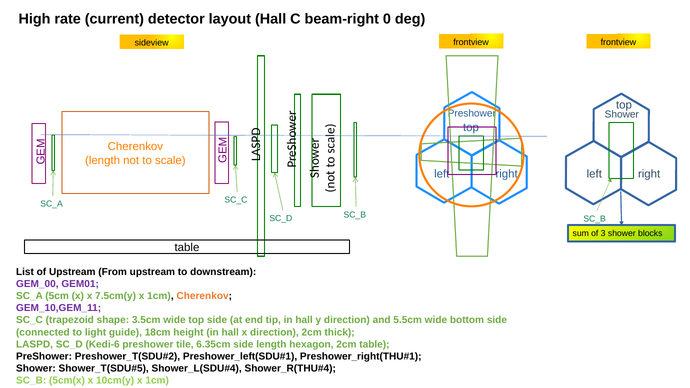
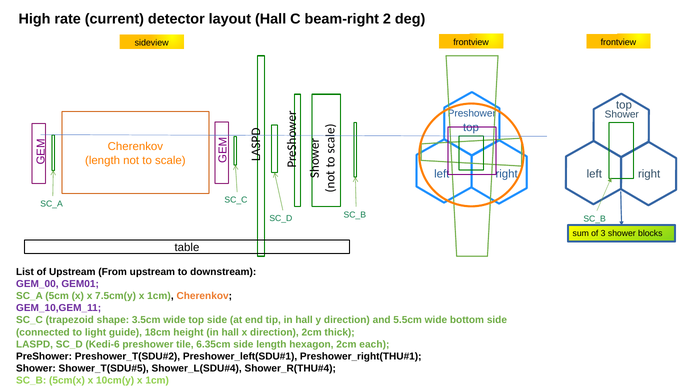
0: 0 -> 2
2cm table: table -> each
